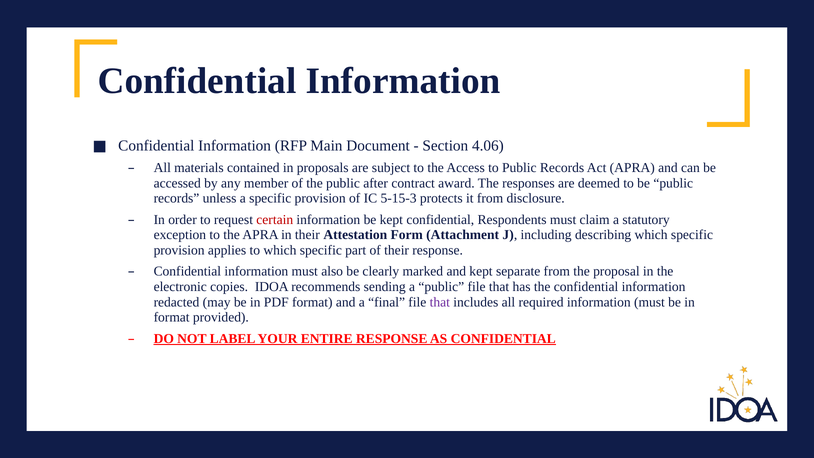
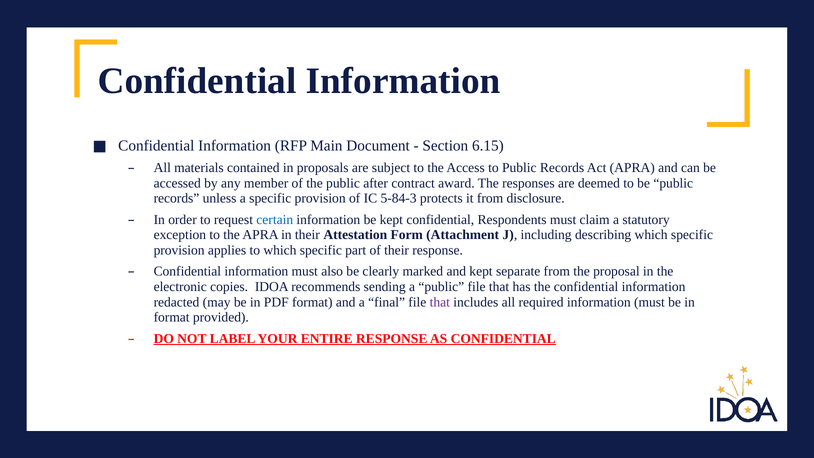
4.06: 4.06 -> 6.15
5-15-3: 5-15-3 -> 5-84-3
certain colour: red -> blue
